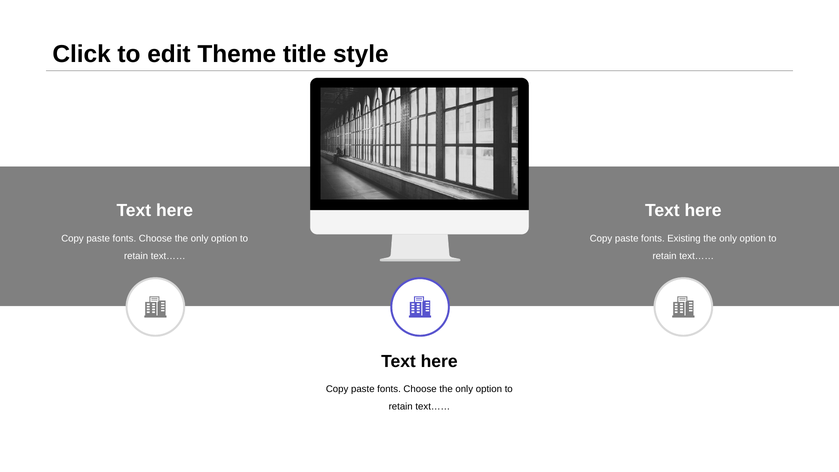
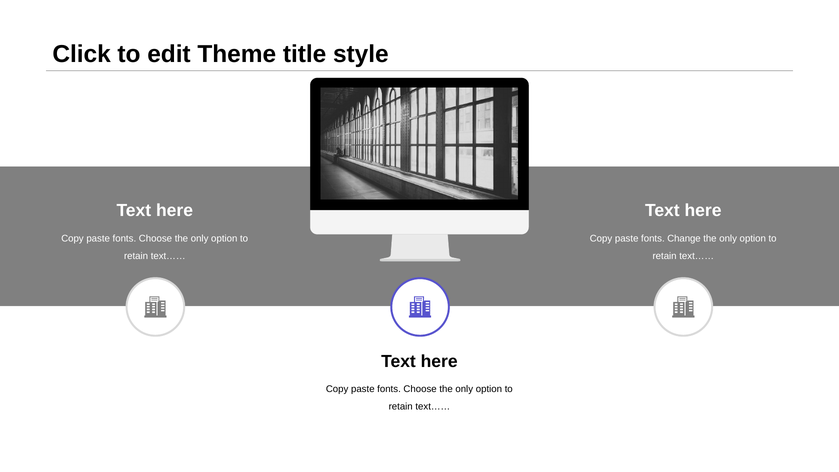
Existing: Existing -> Change
